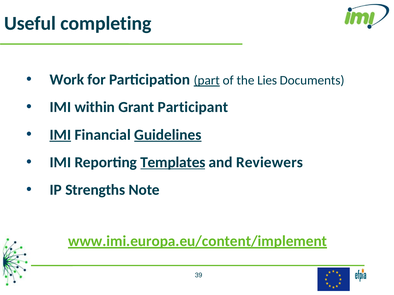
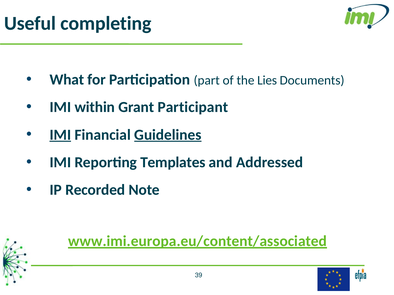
Work: Work -> What
part underline: present -> none
Templates underline: present -> none
Reviewers: Reviewers -> Addressed
Strengths: Strengths -> Recorded
www.imi.europa.eu/content/implement: www.imi.europa.eu/content/implement -> www.imi.europa.eu/content/associated
